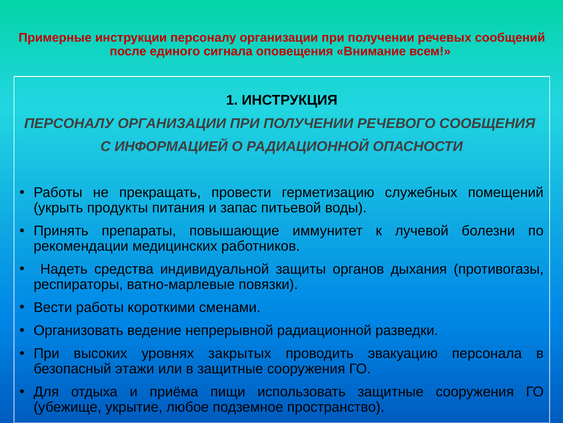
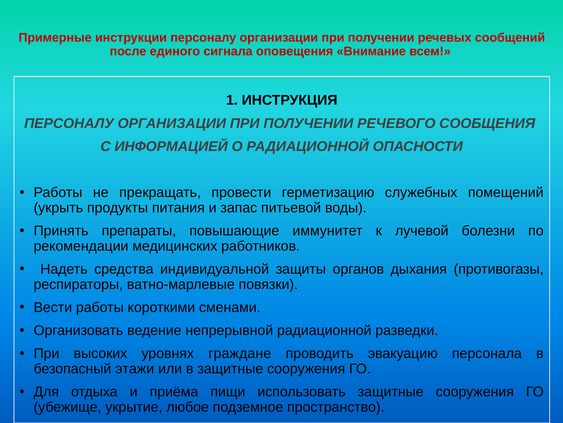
закрытых: закрытых -> граждане
